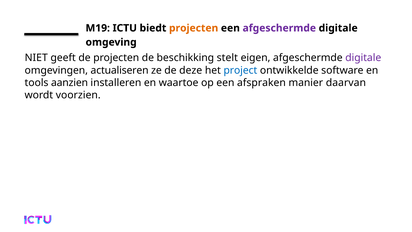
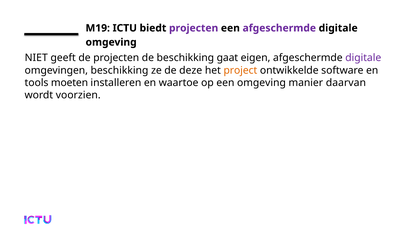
projecten at (194, 28) colour: orange -> purple
stelt: stelt -> gaat
omgevingen actualiseren: actualiseren -> beschikking
project colour: blue -> orange
aanzien: aanzien -> moeten
een afspraken: afspraken -> omgeving
